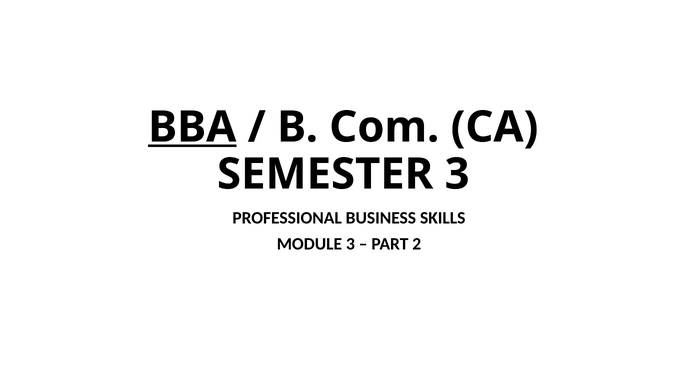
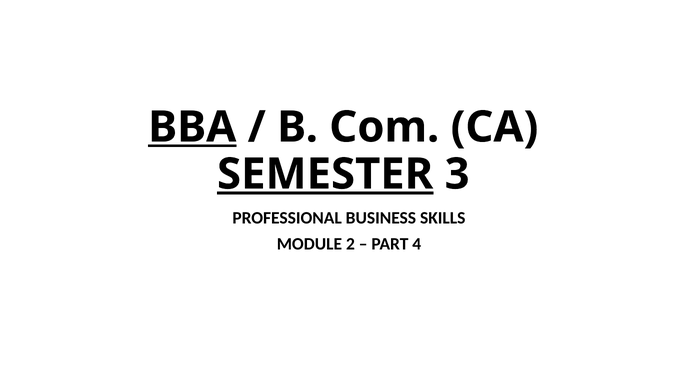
SEMESTER underline: none -> present
MODULE 3: 3 -> 2
2: 2 -> 4
